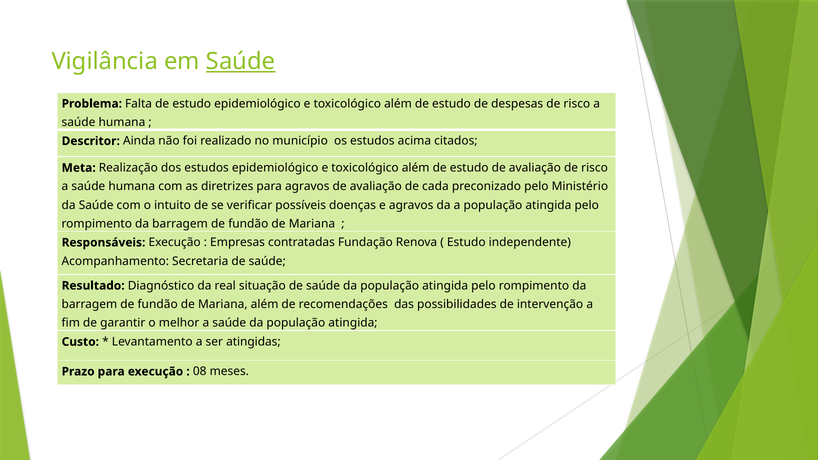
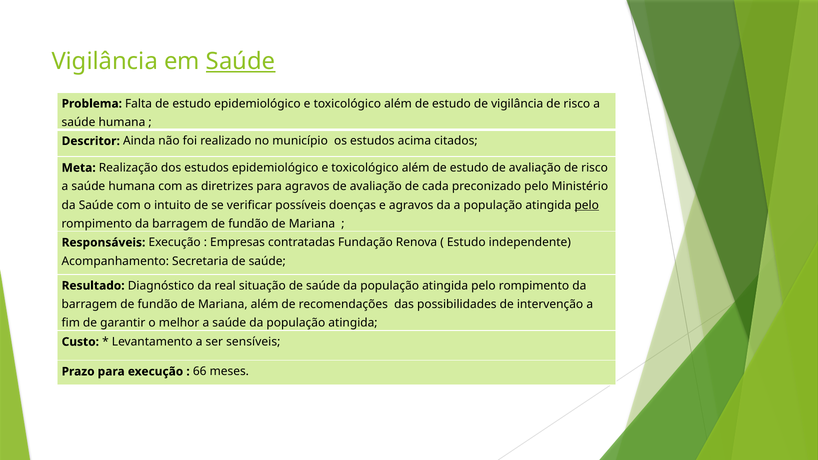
de despesas: despesas -> vigilância
pelo at (587, 205) underline: none -> present
atingidas: atingidas -> sensíveis
08: 08 -> 66
